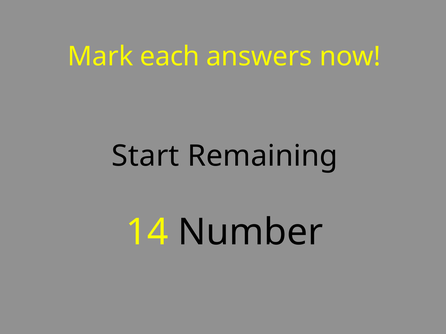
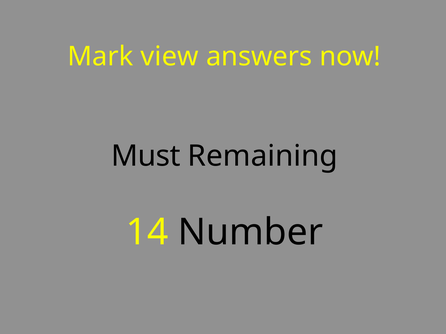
each: each -> view
Start: Start -> Must
